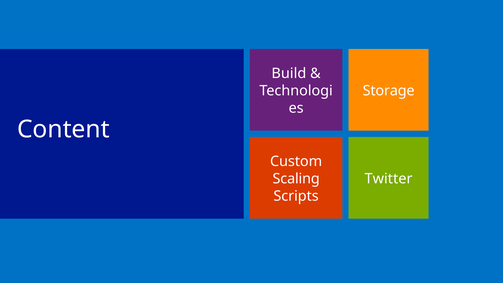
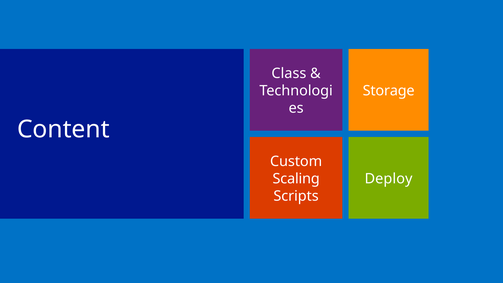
Build: Build -> Class
Twitter: Twitter -> Deploy
